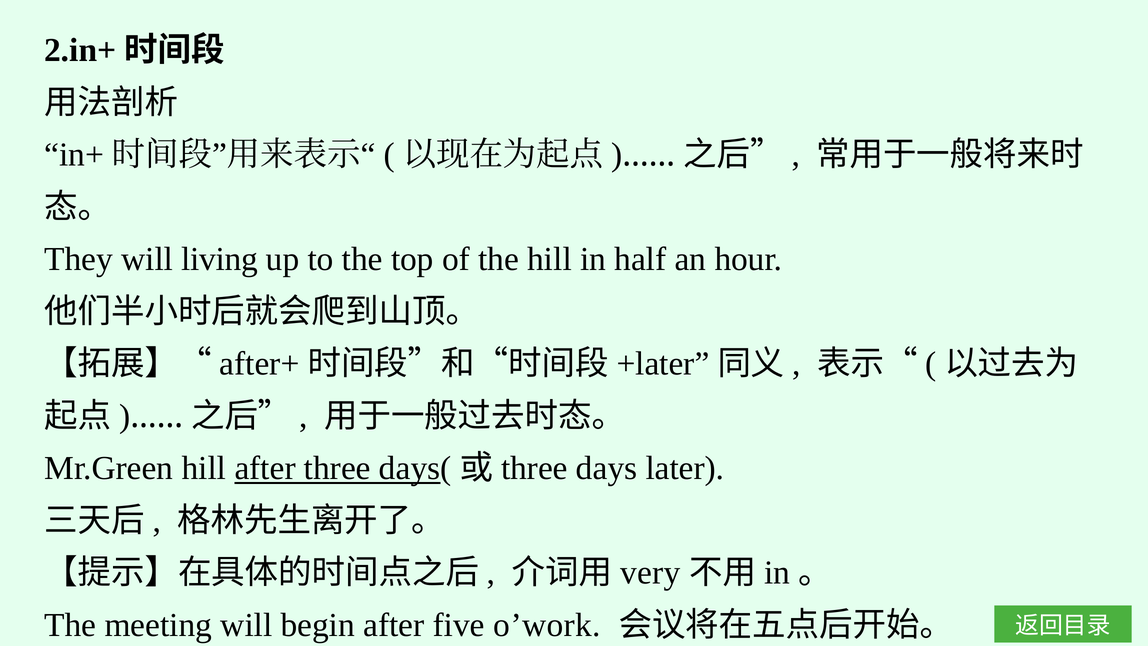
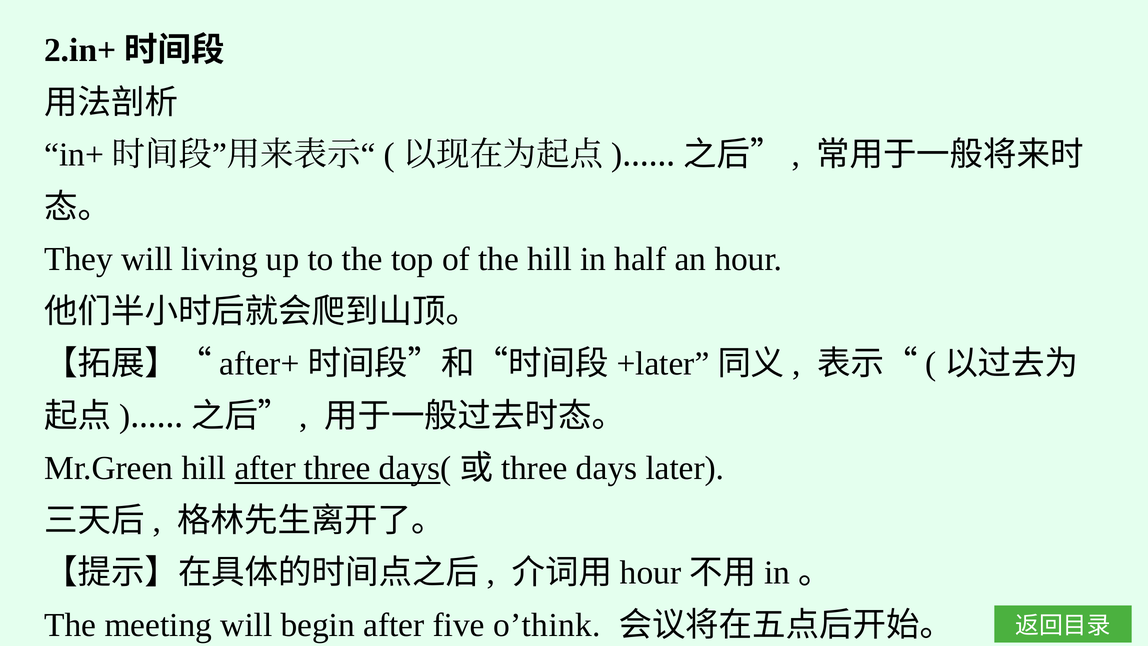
very at (650, 573): very -> hour
o’work: o’work -> o’think
